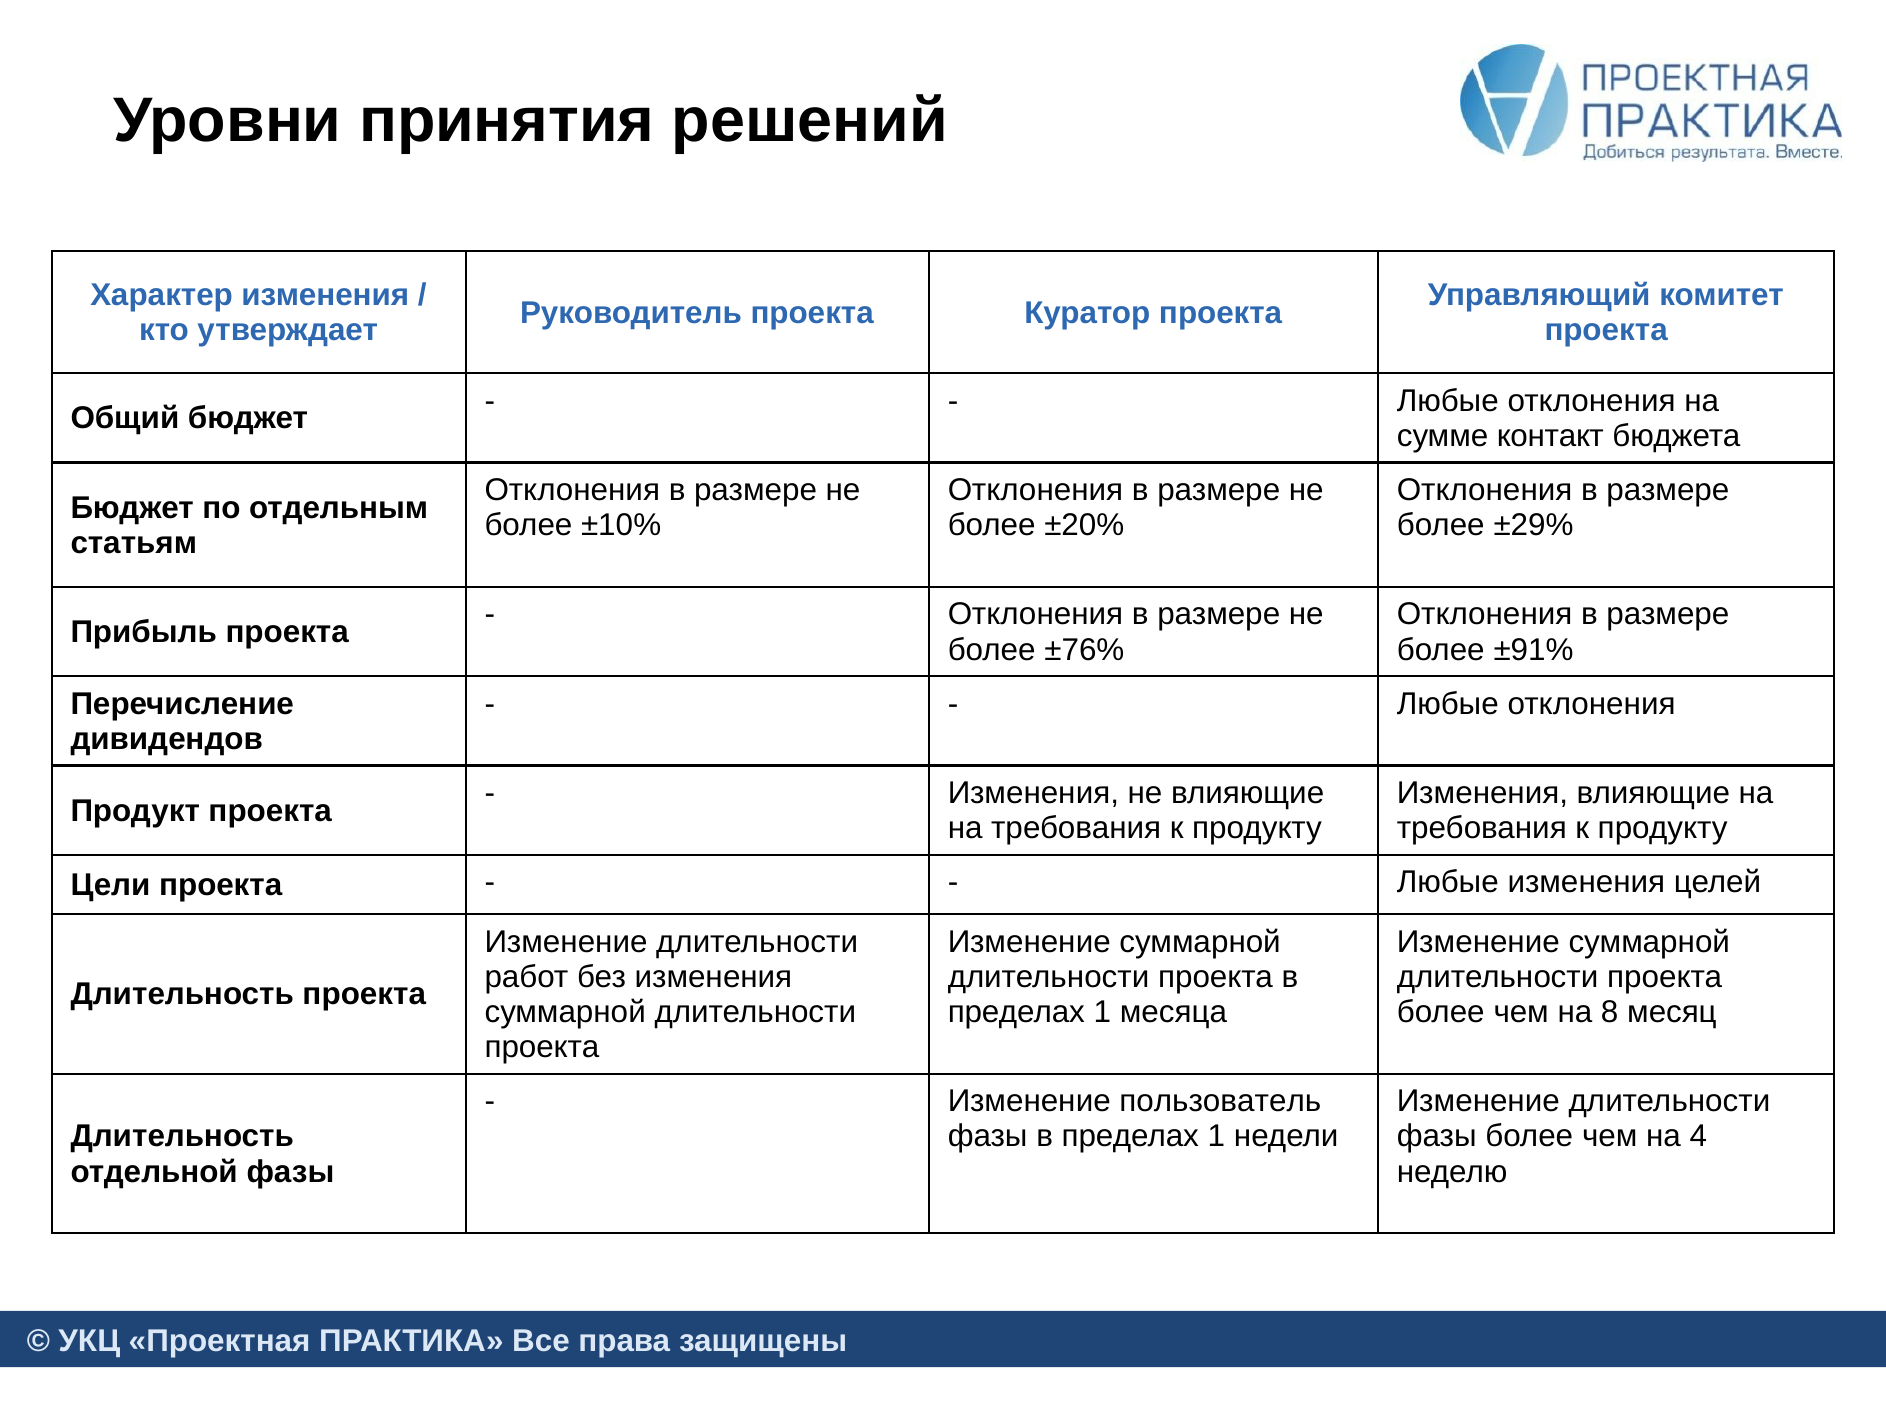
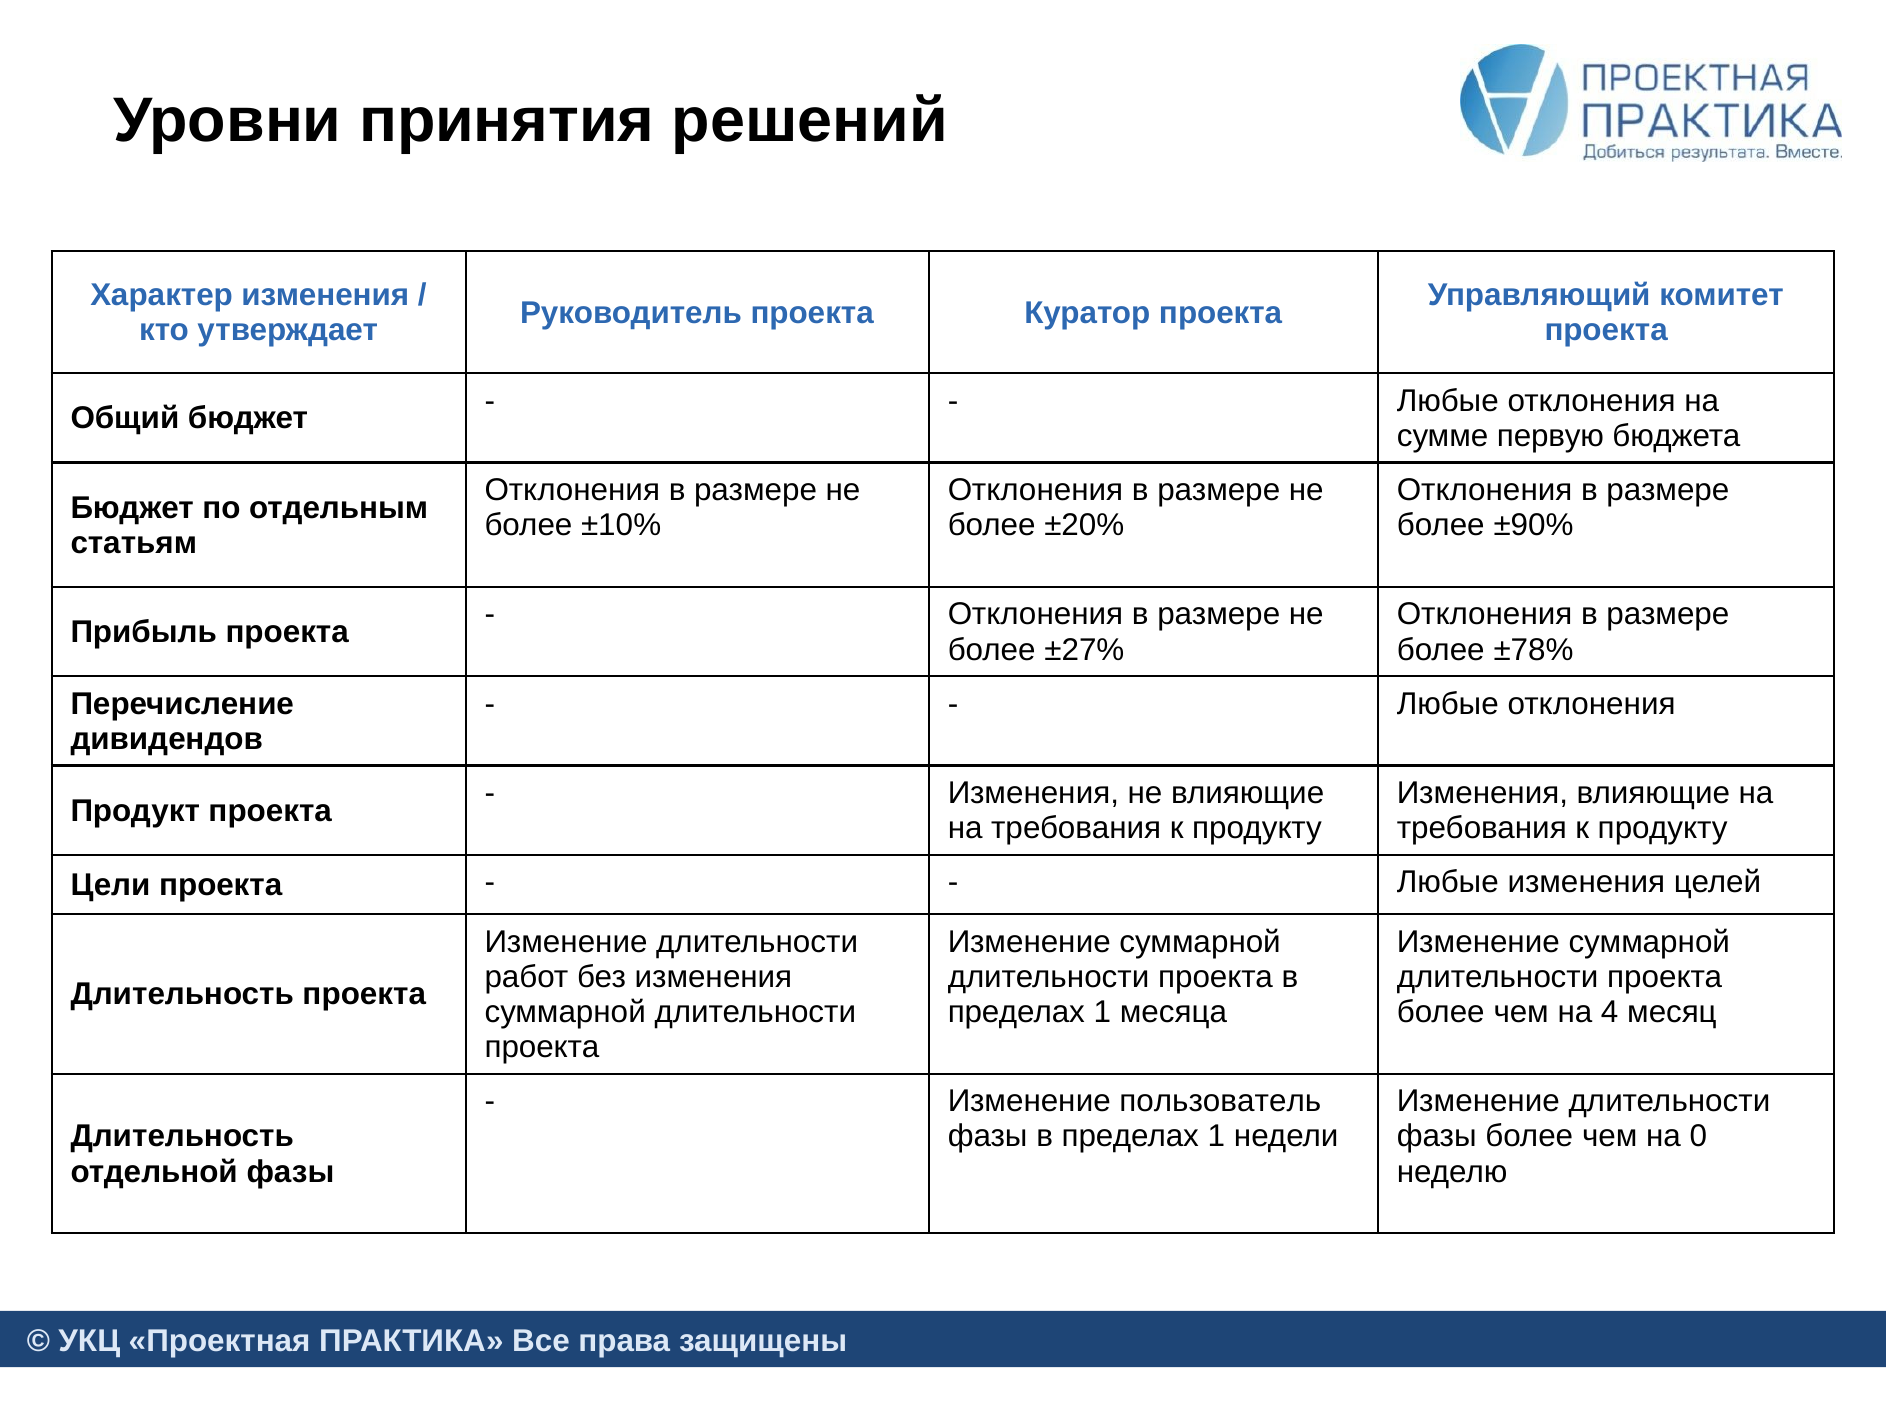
контакт: контакт -> первую
±29%: ±29% -> ±90%
±76%: ±76% -> ±27%
±91%: ±91% -> ±78%
8: 8 -> 4
4: 4 -> 0
